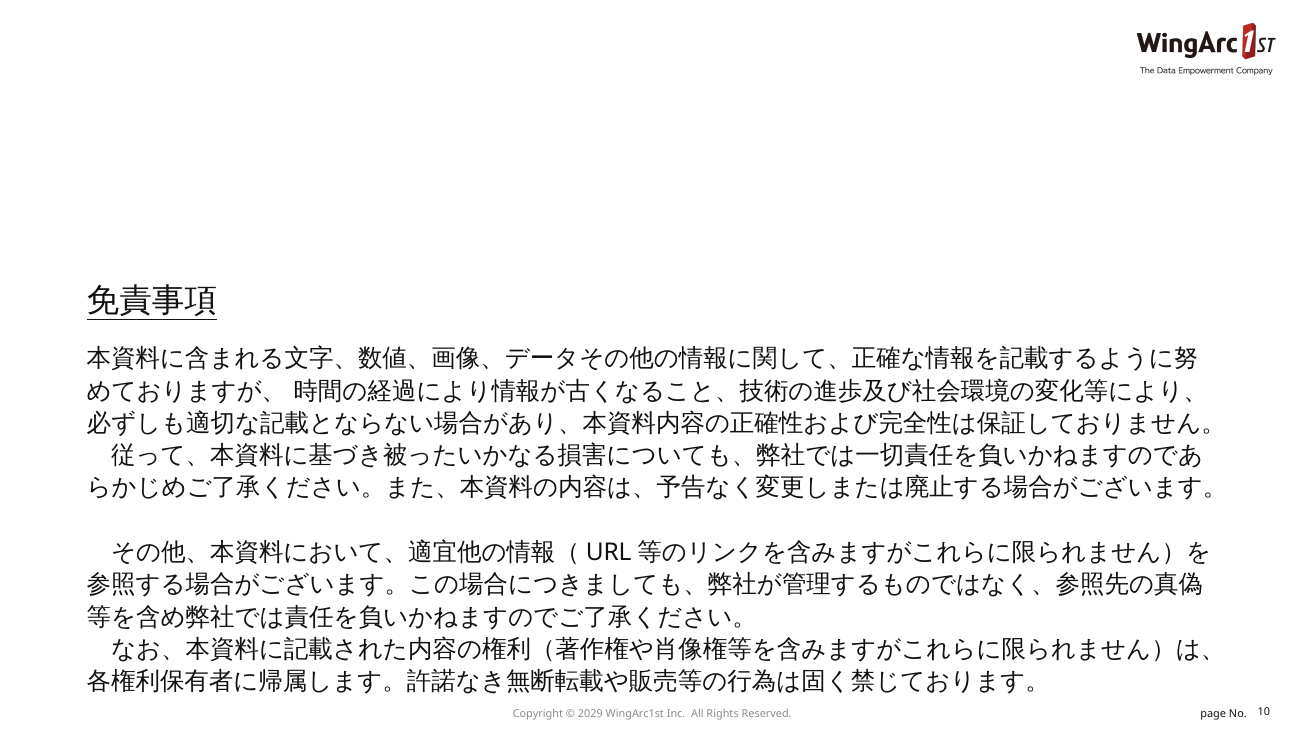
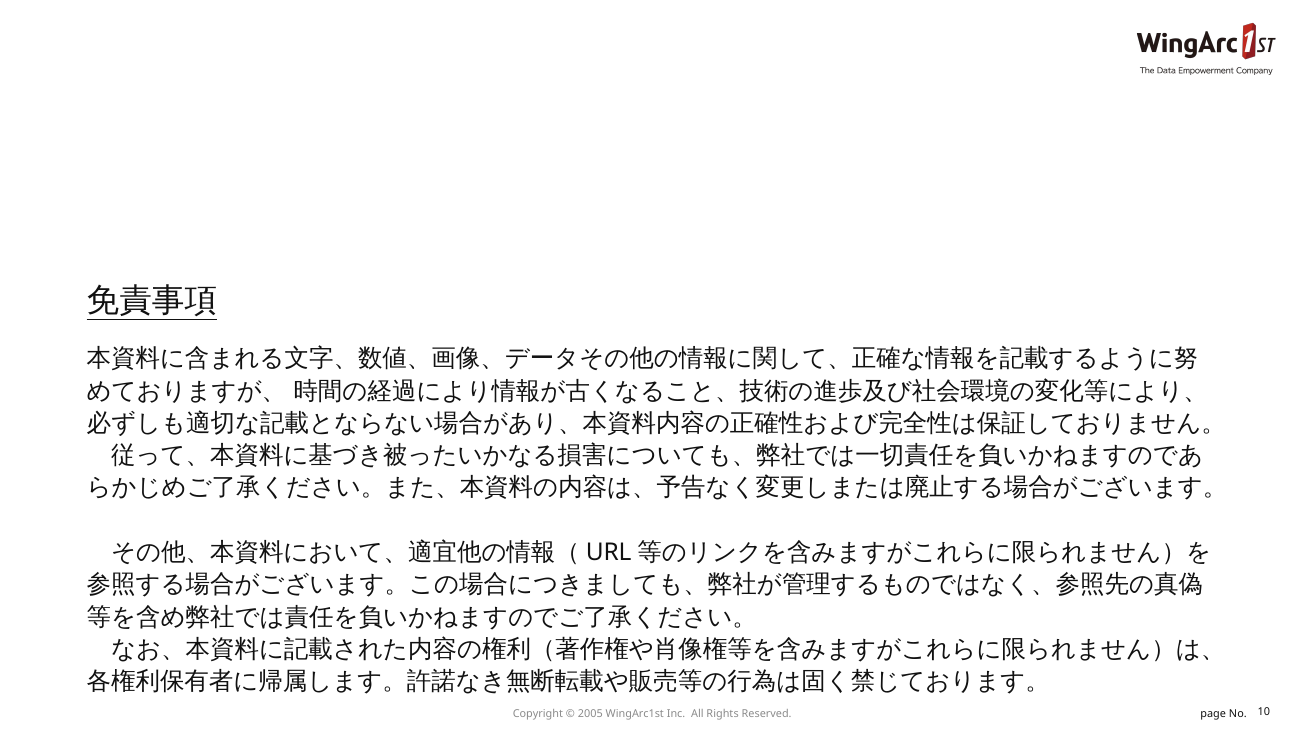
2029: 2029 -> 2005
